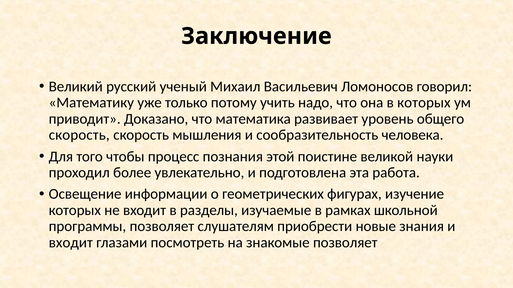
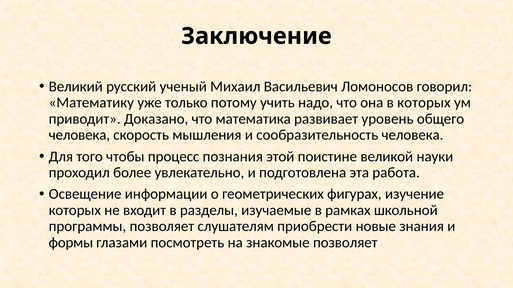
скорость at (79, 135): скорость -> человека
входит at (71, 243): входит -> формы
